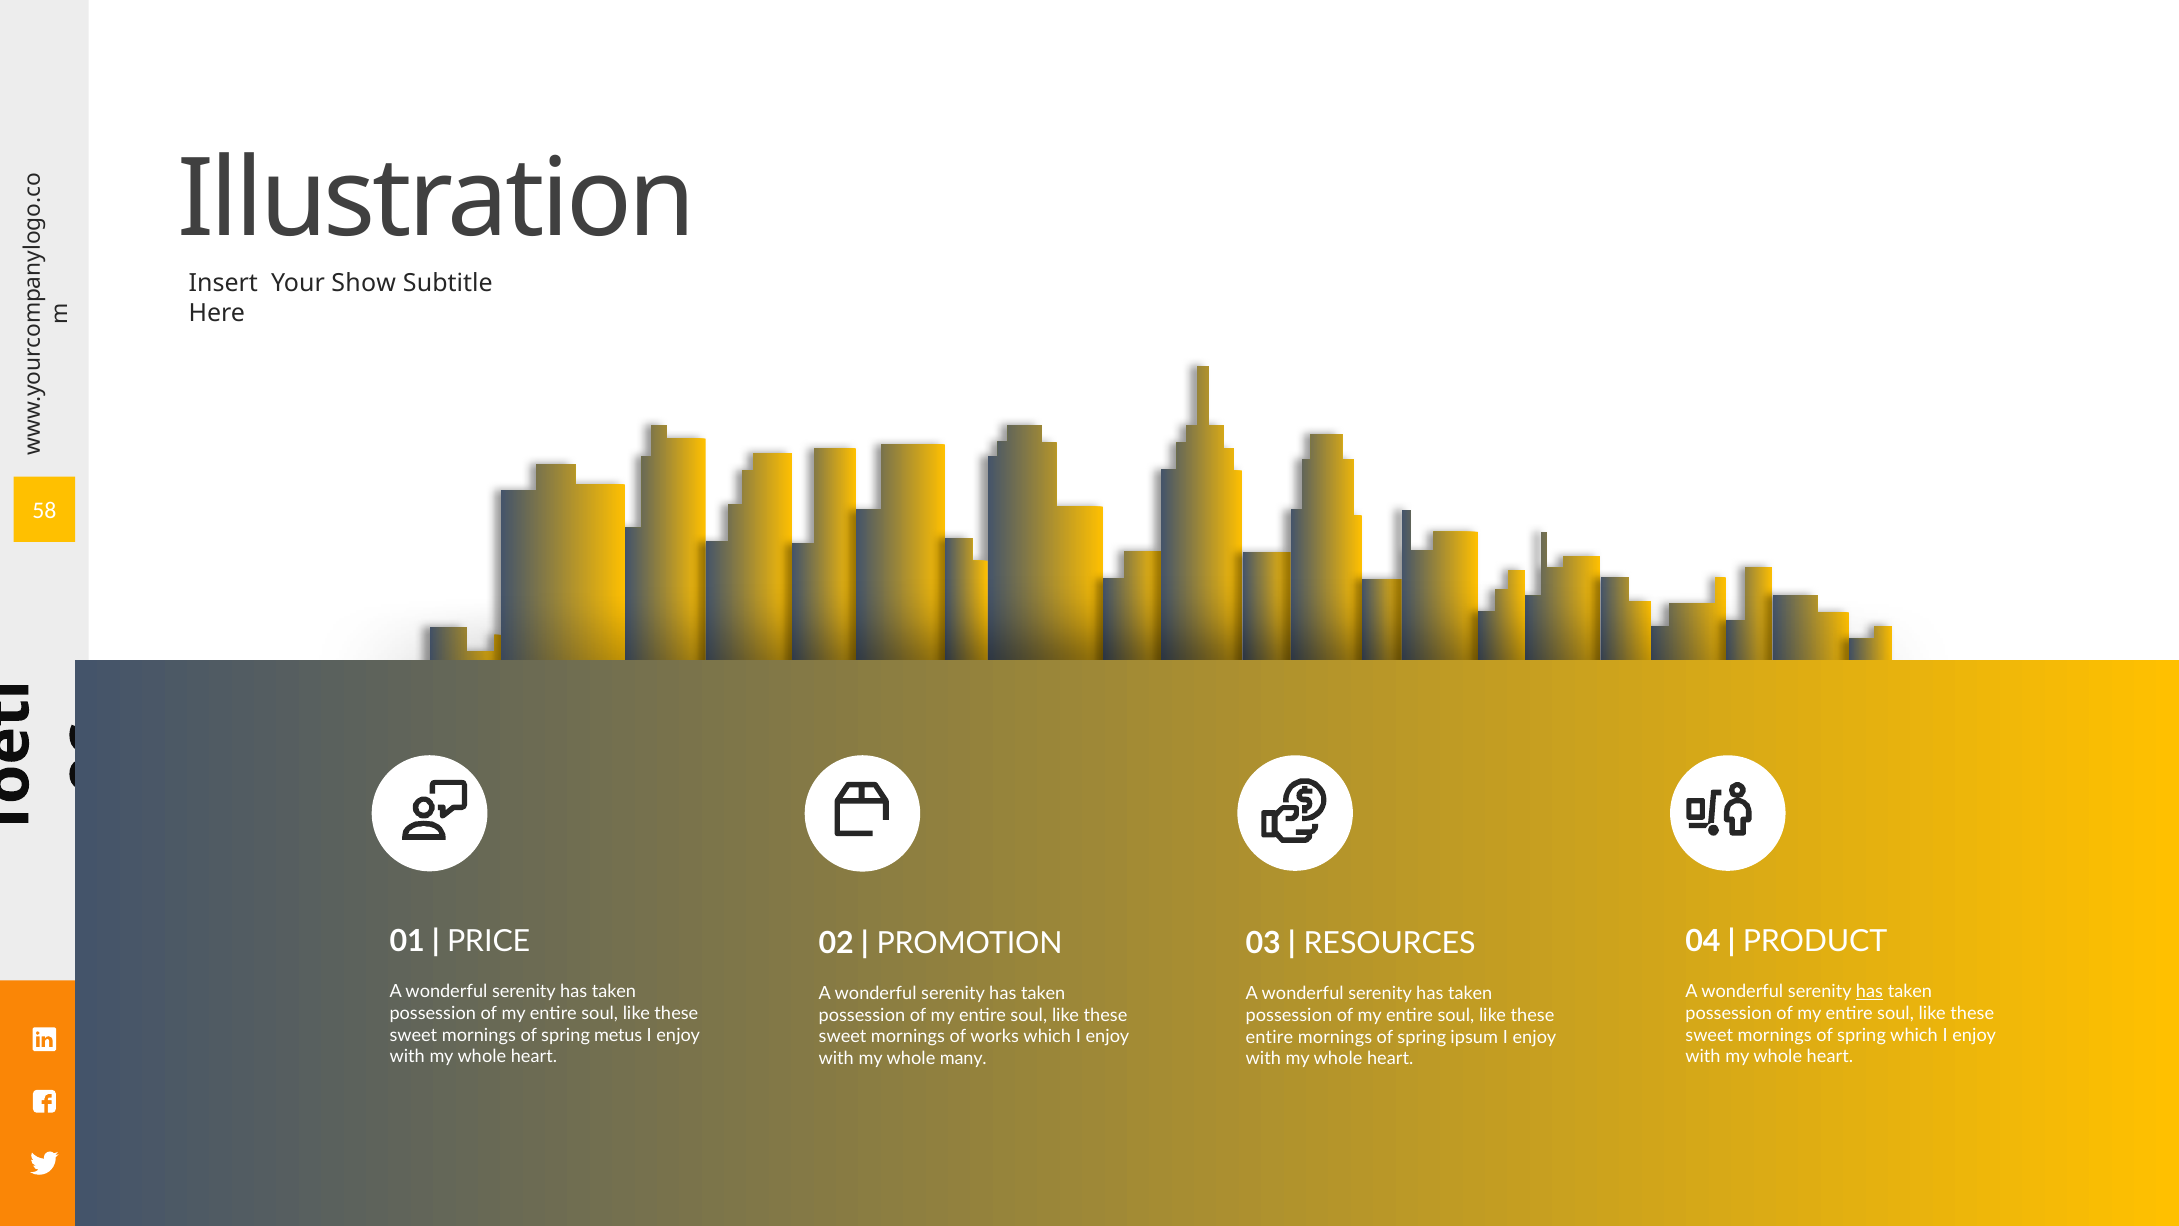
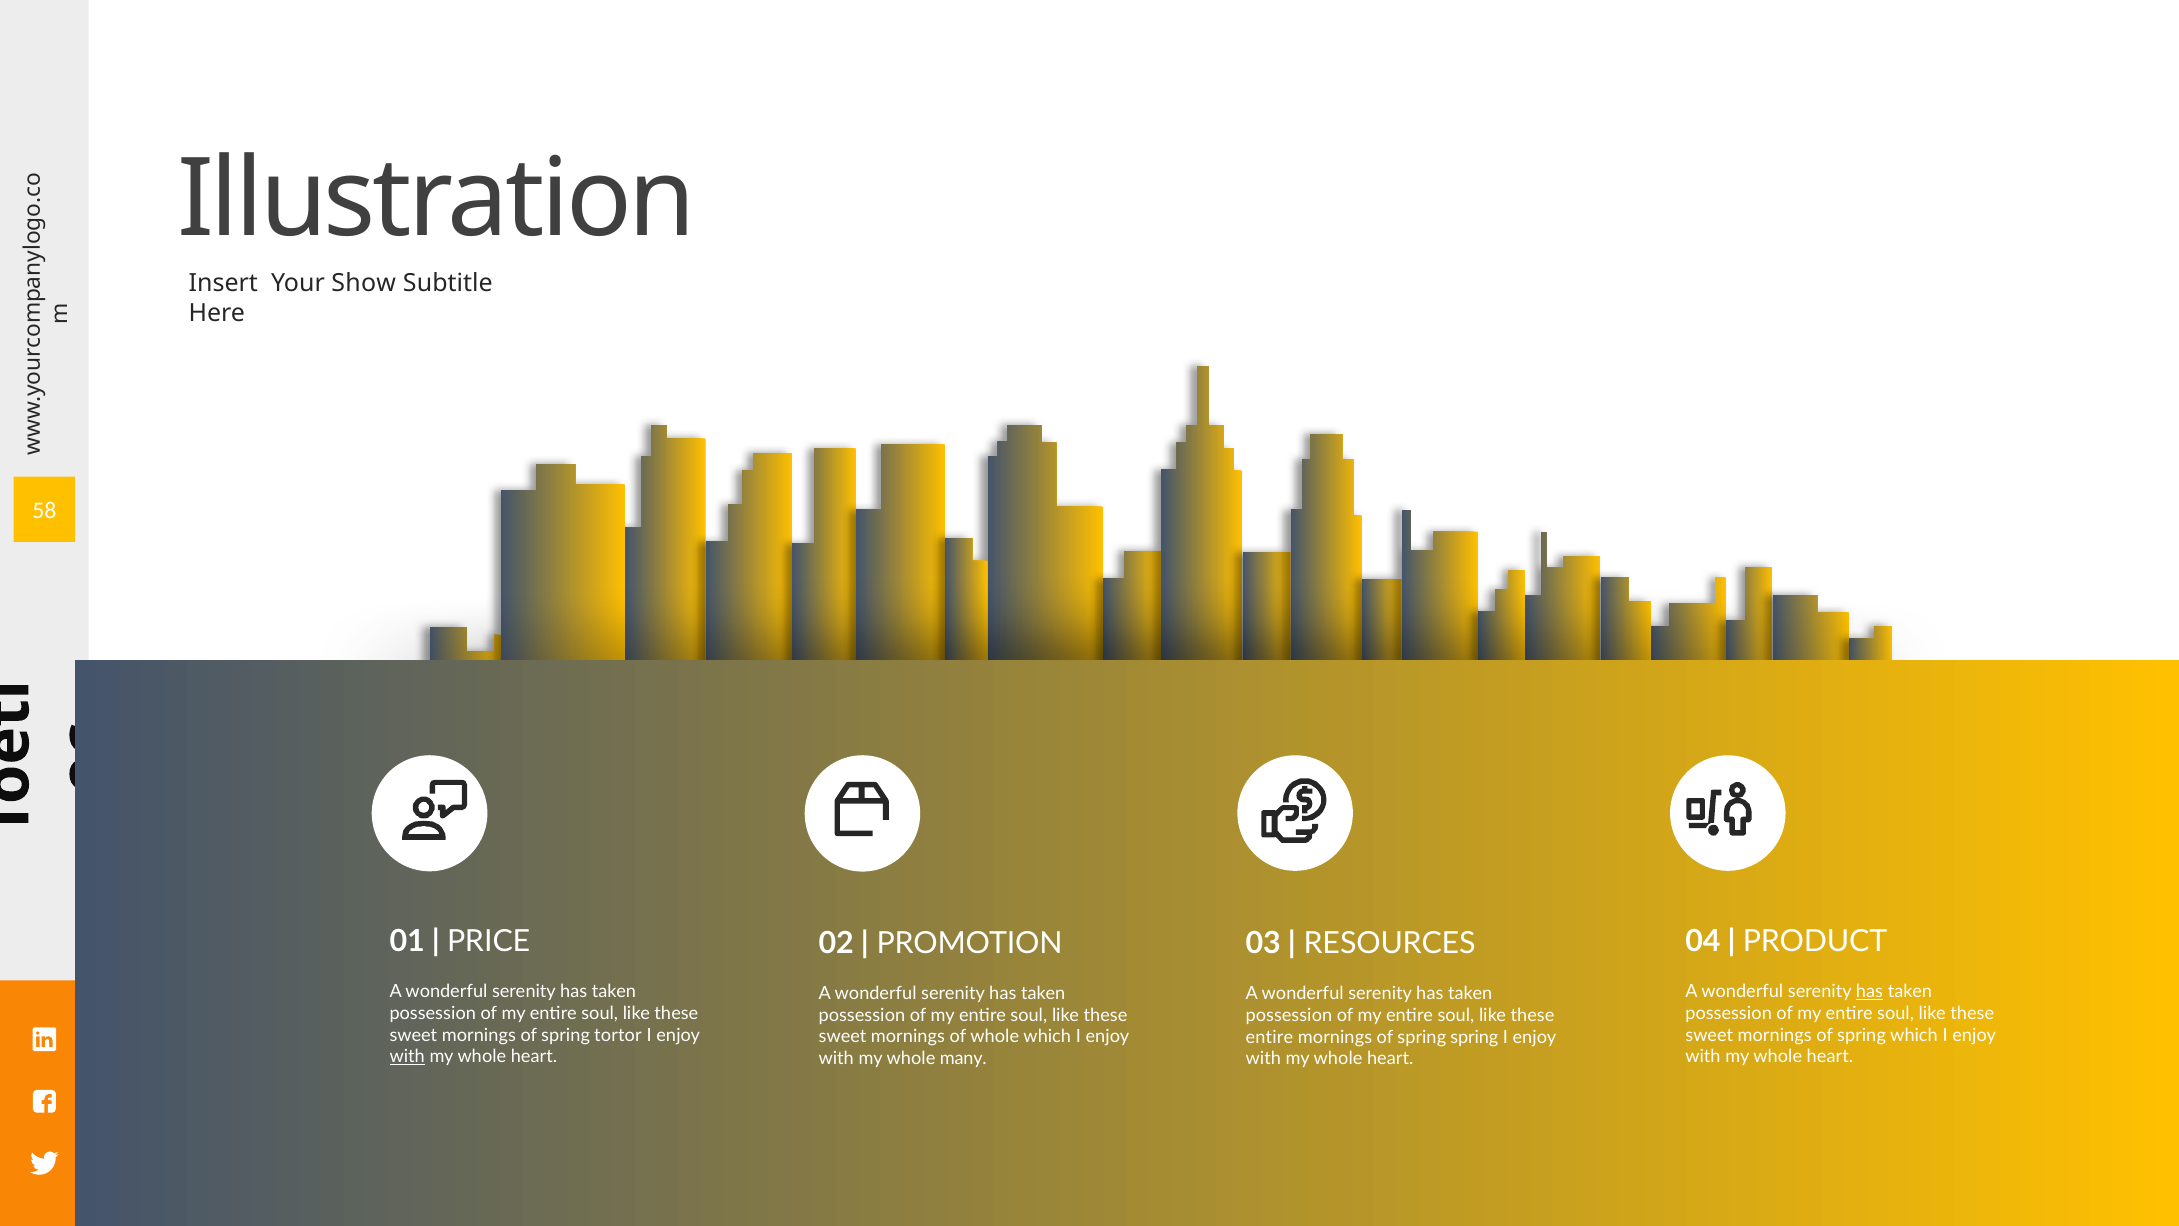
metus: metus -> tortor
of works: works -> whole
spring ipsum: ipsum -> spring
with at (407, 1057) underline: none -> present
